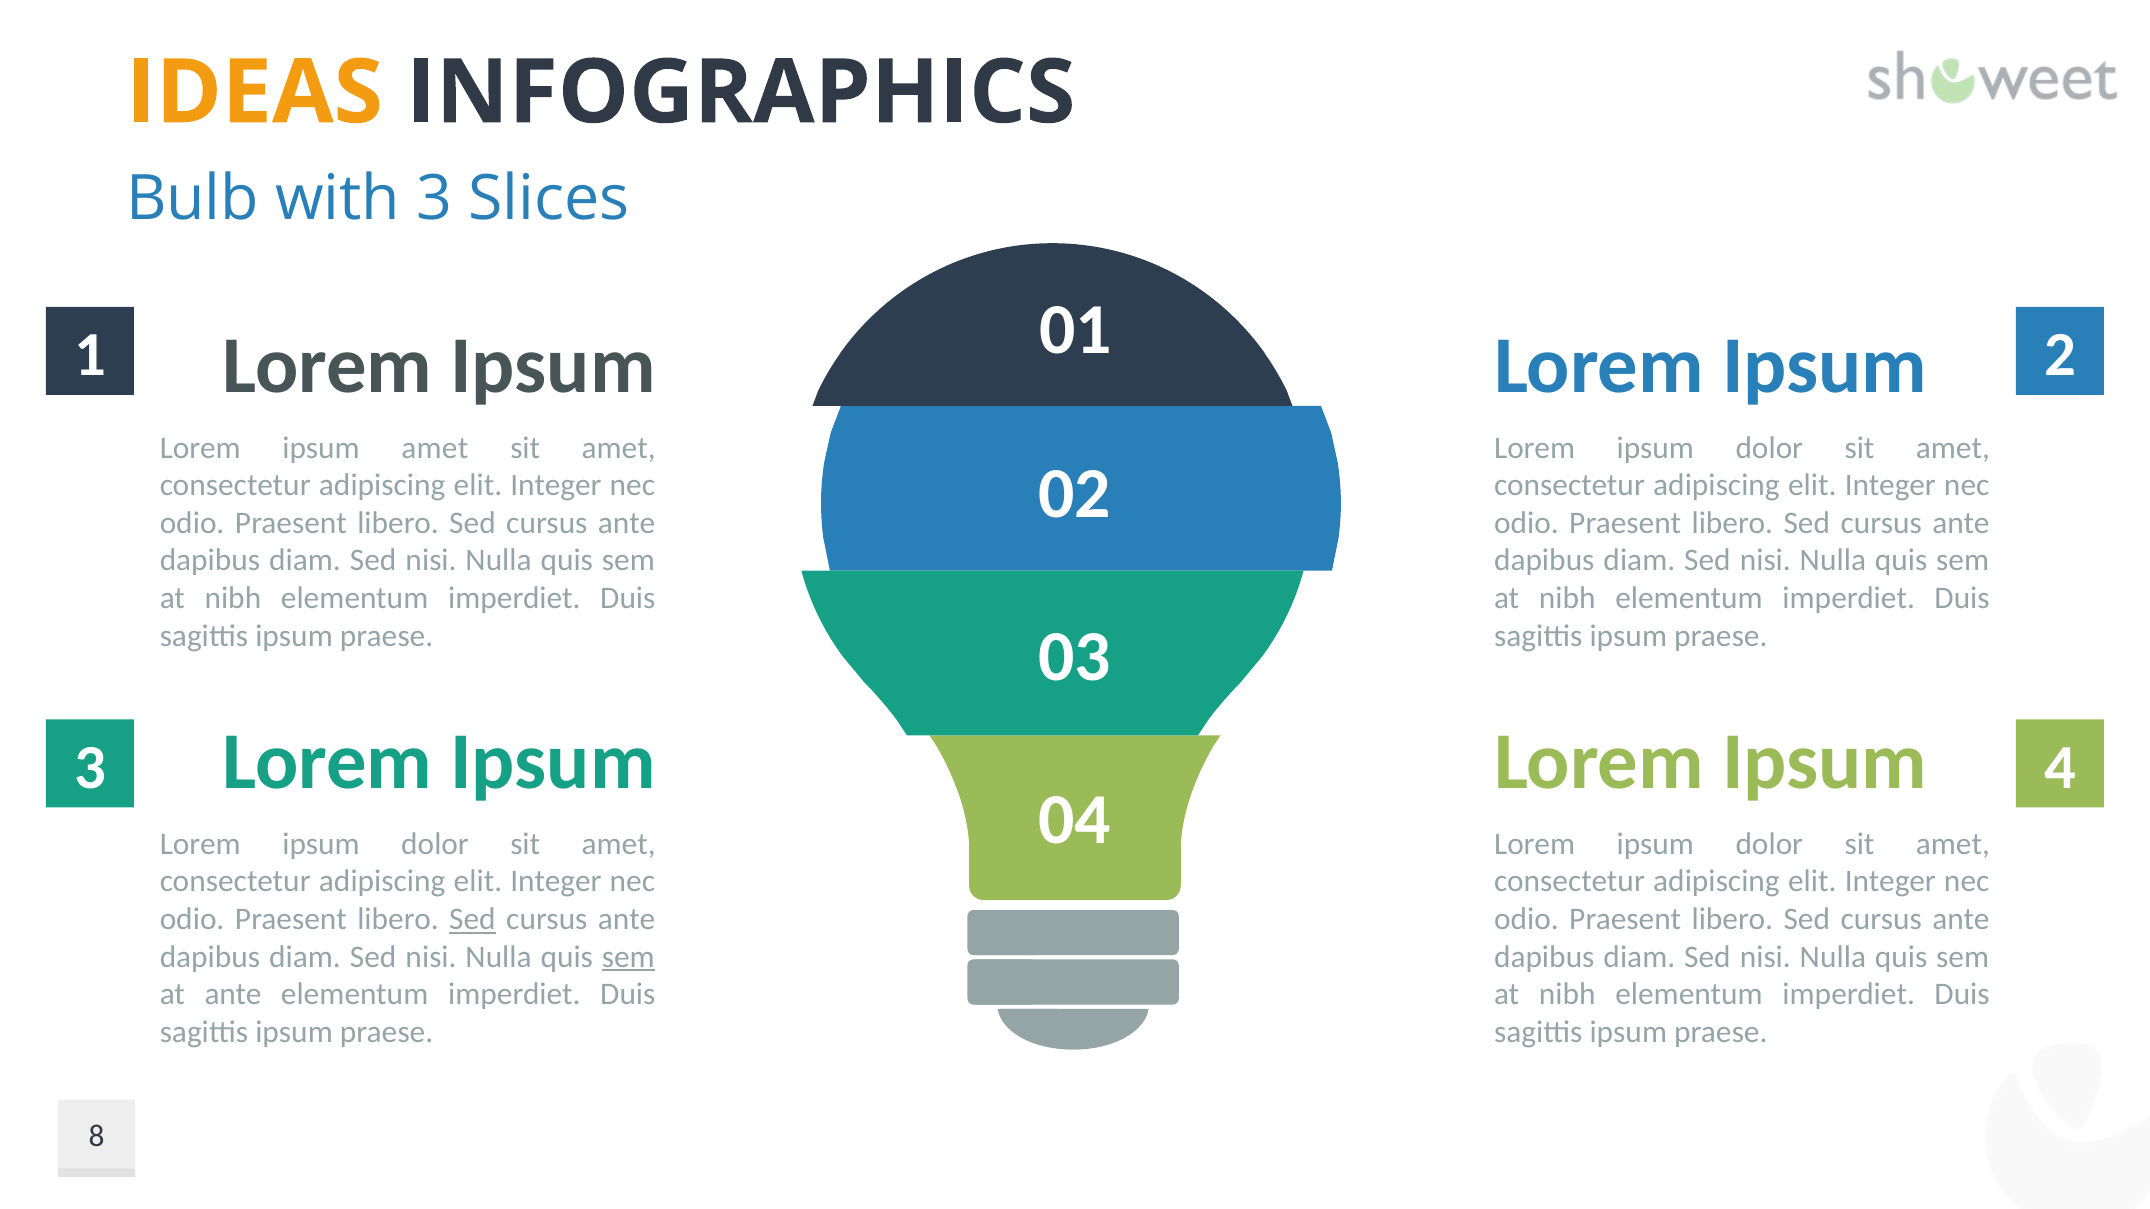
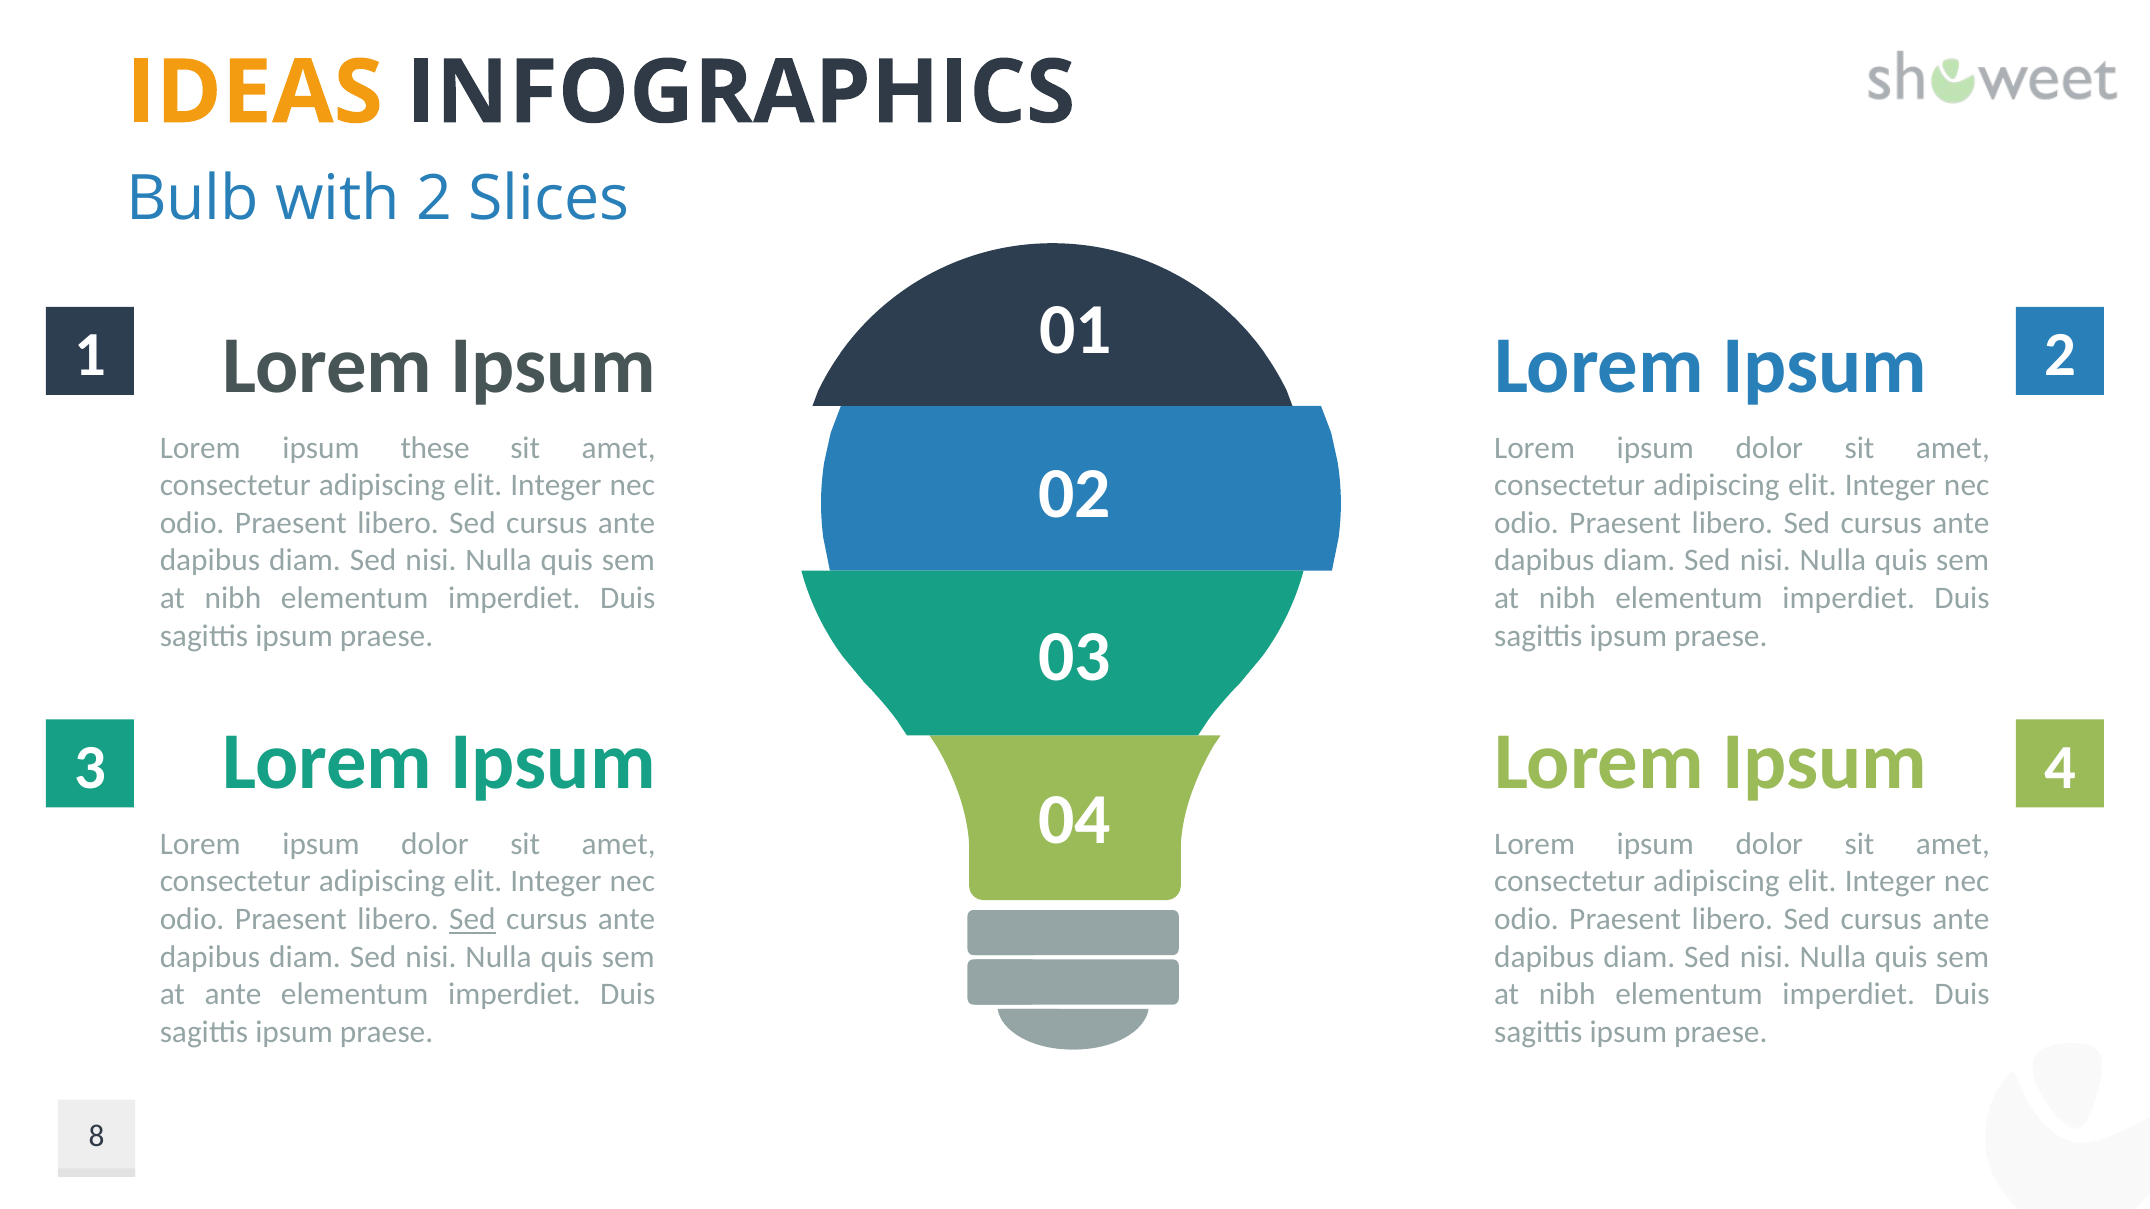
with 3: 3 -> 2
ipsum amet: amet -> these
sem at (628, 957) underline: present -> none
